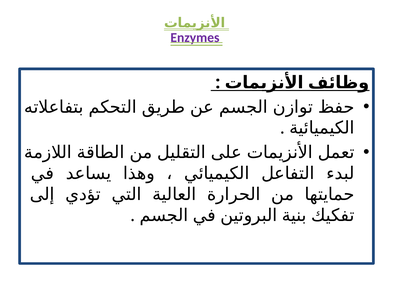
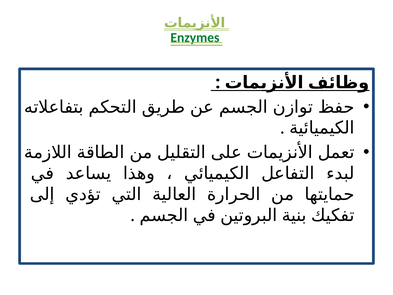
Enzymes colour: purple -> green
